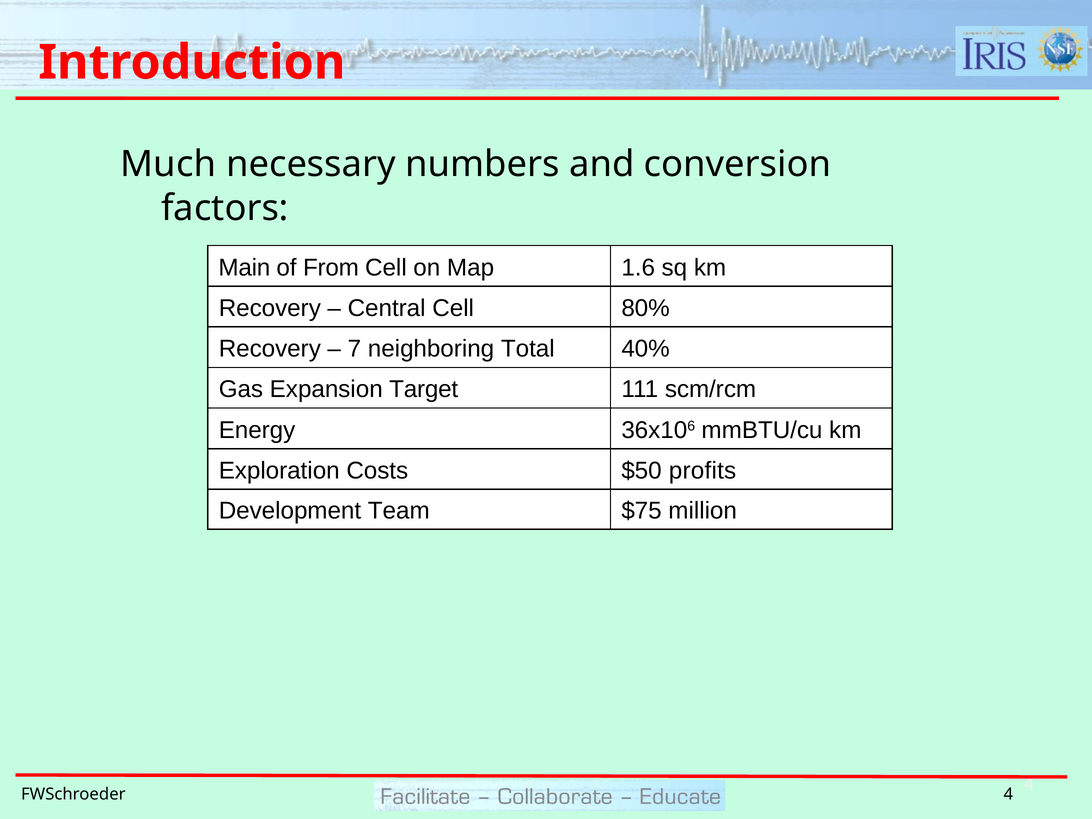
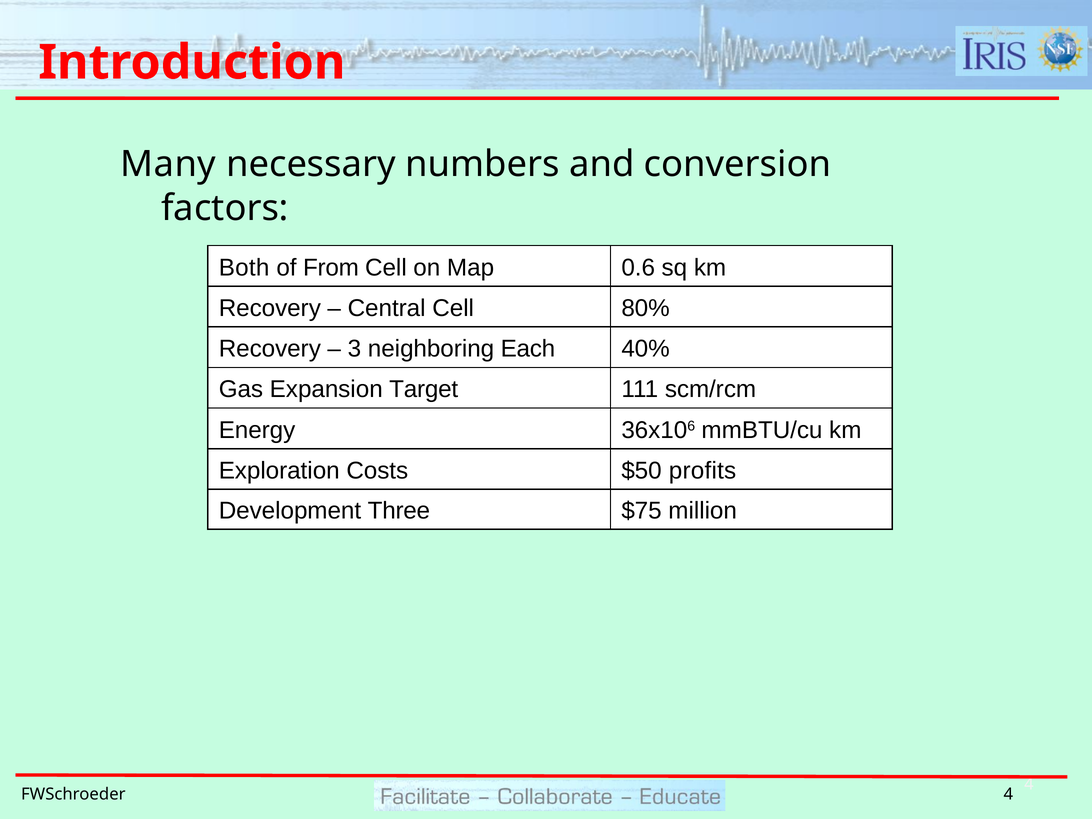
Much: Much -> Many
Main: Main -> Both
1.6: 1.6 -> 0.6
7: 7 -> 3
Total: Total -> Each
Team: Team -> Three
